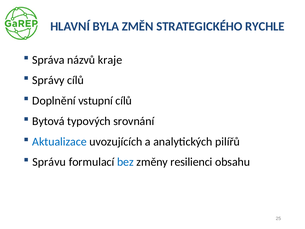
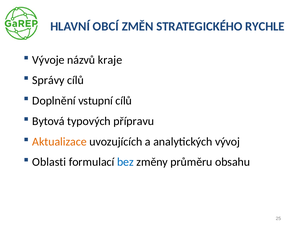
BYLA: BYLA -> OBCÍ
Správa: Správa -> Vývoje
srovnání: srovnání -> přípravu
Aktualizace colour: blue -> orange
pilířů: pilířů -> vývoj
Správu: Správu -> Oblasti
resilienci: resilienci -> průměru
